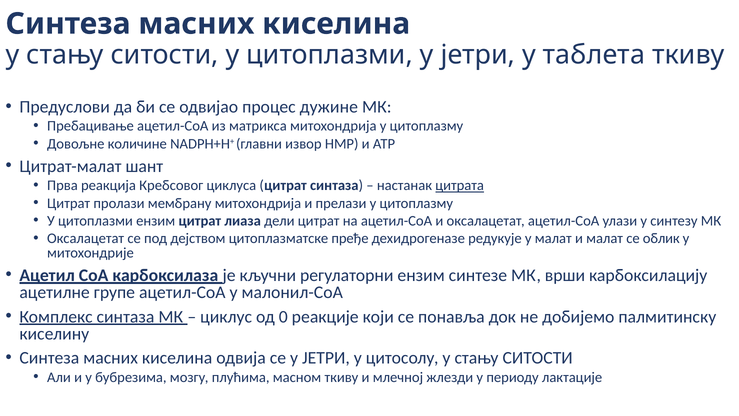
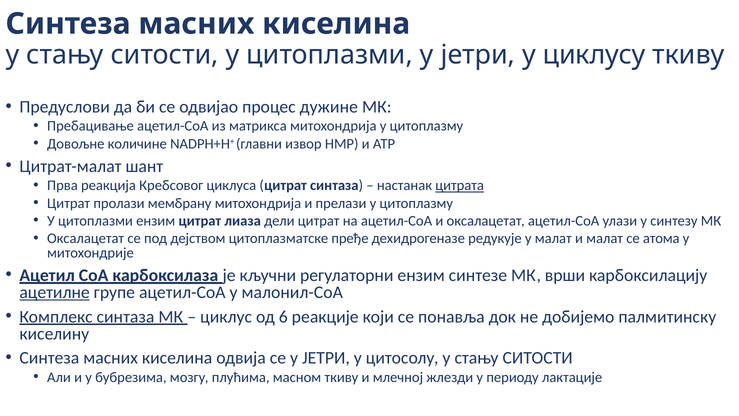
таблета: таблета -> циклусу
облик: облик -> атома
ацетилне underline: none -> present
0: 0 -> 6
